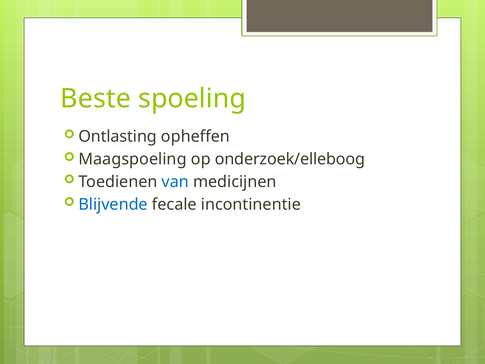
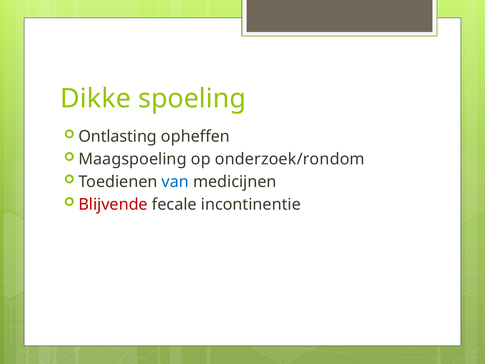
Beste: Beste -> Dikke
onderzoek/elleboog: onderzoek/elleboog -> onderzoek/rondom
Blijvende colour: blue -> red
